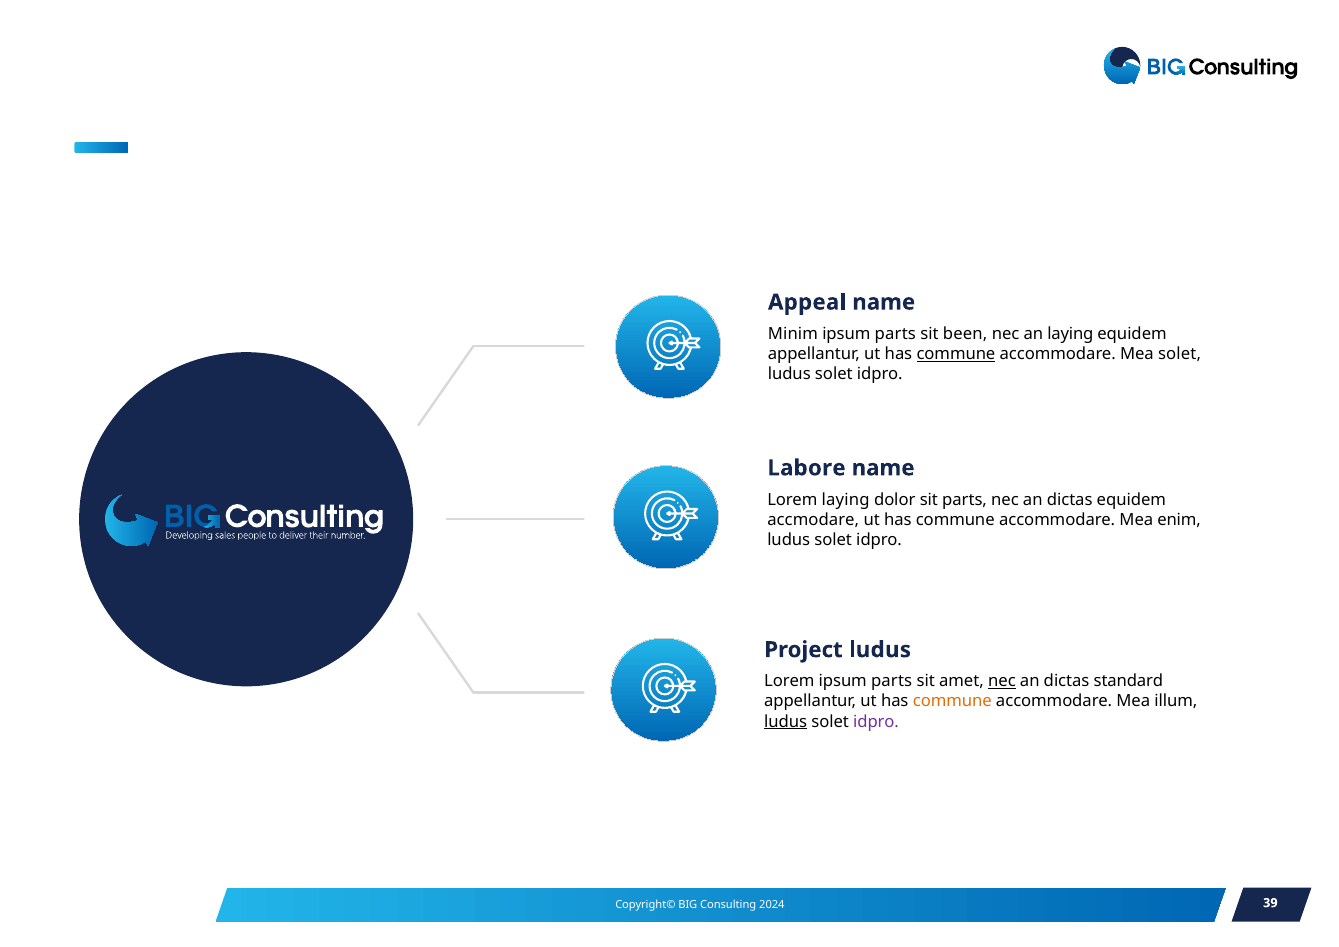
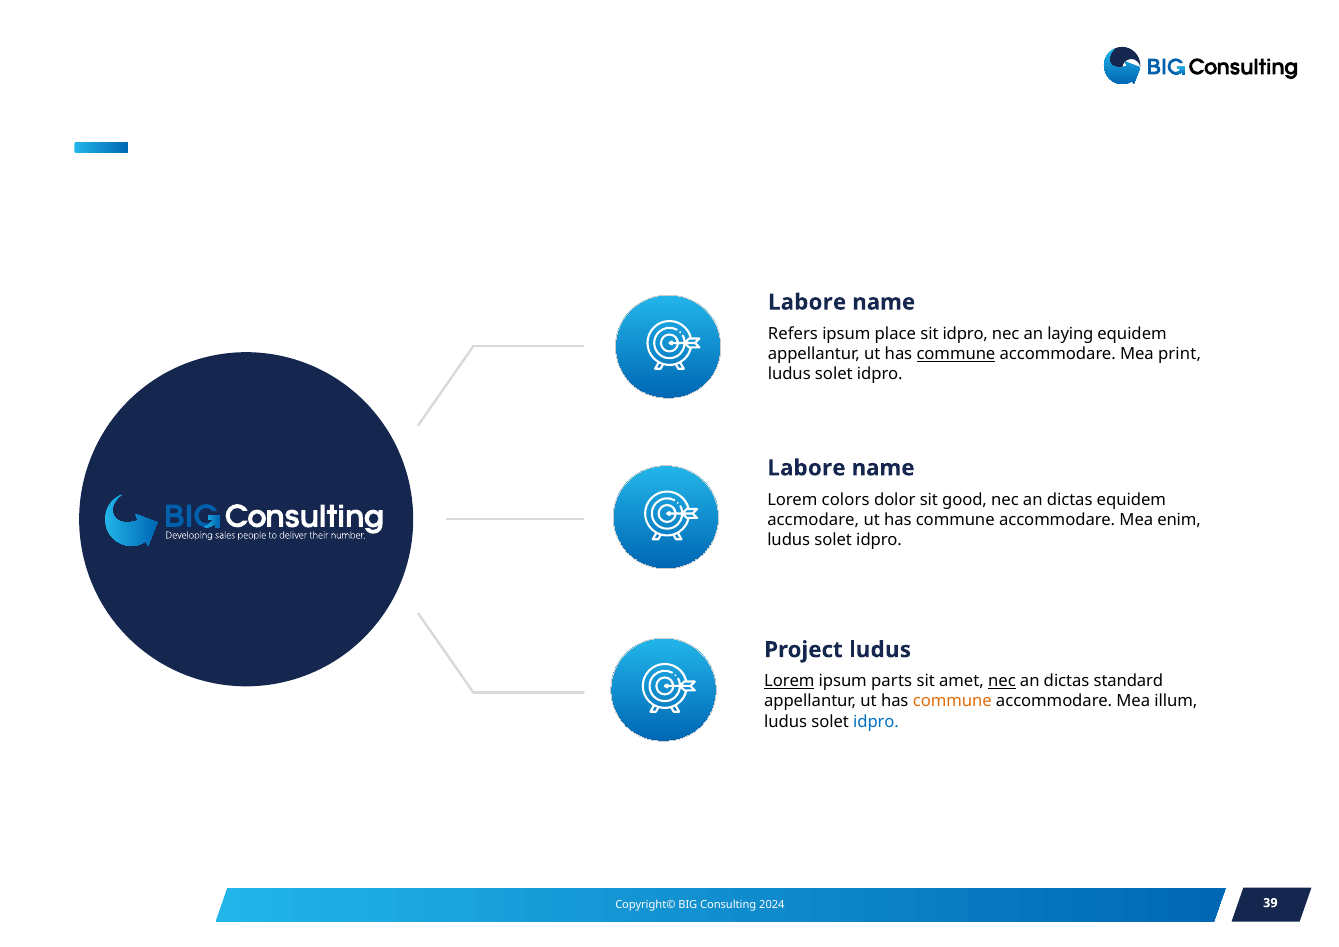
Appeal at (807, 302): Appeal -> Labore
Minim: Minim -> Refers
parts at (895, 334): parts -> place
sit been: been -> idpro
Mea solet: solet -> print
Lorem laying: laying -> colors
sit parts: parts -> good
Lorem at (789, 681) underline: none -> present
ludus at (786, 721) underline: present -> none
idpro at (876, 721) colour: purple -> blue
